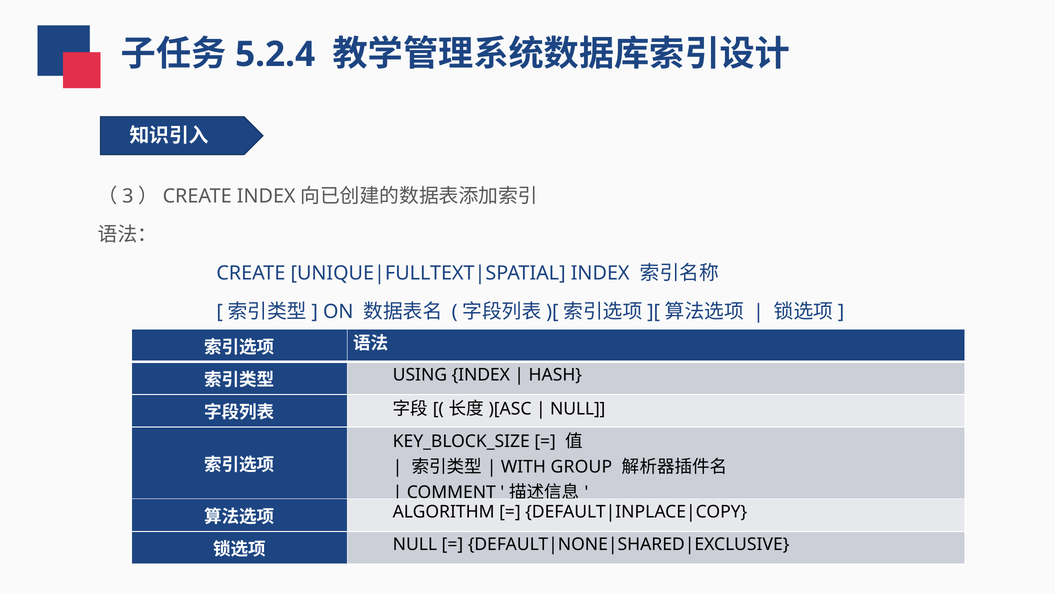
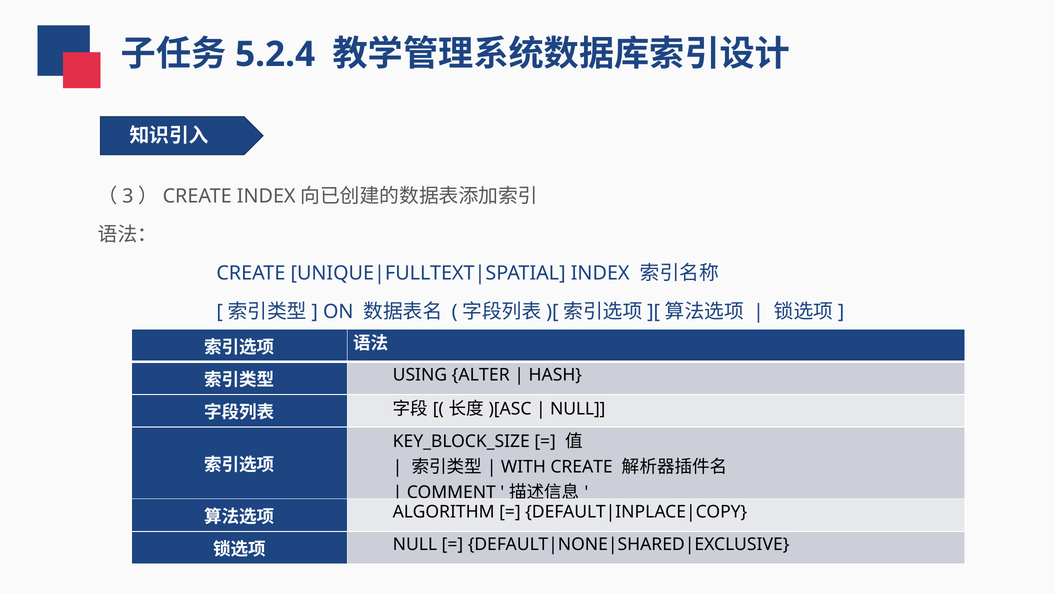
USING INDEX: INDEX -> ALTER
WITH GROUP: GROUP -> CREATE
